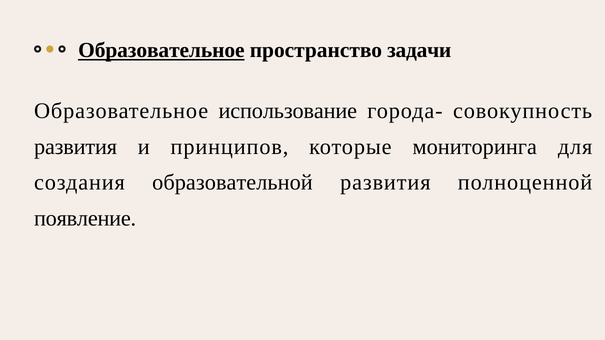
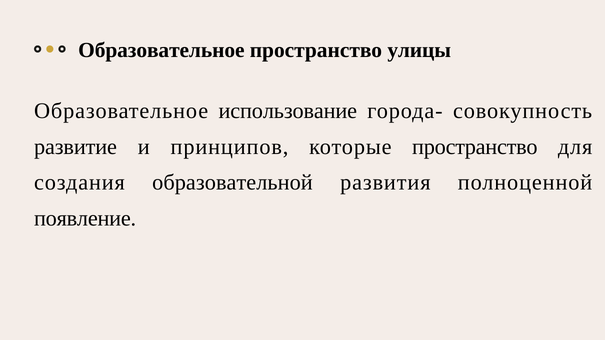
Образовательное at (161, 50) underline: present -> none
задачи: задачи -> улицы
развития at (76, 147): развития -> развитие
которые мониторинга: мониторинга -> пространство
